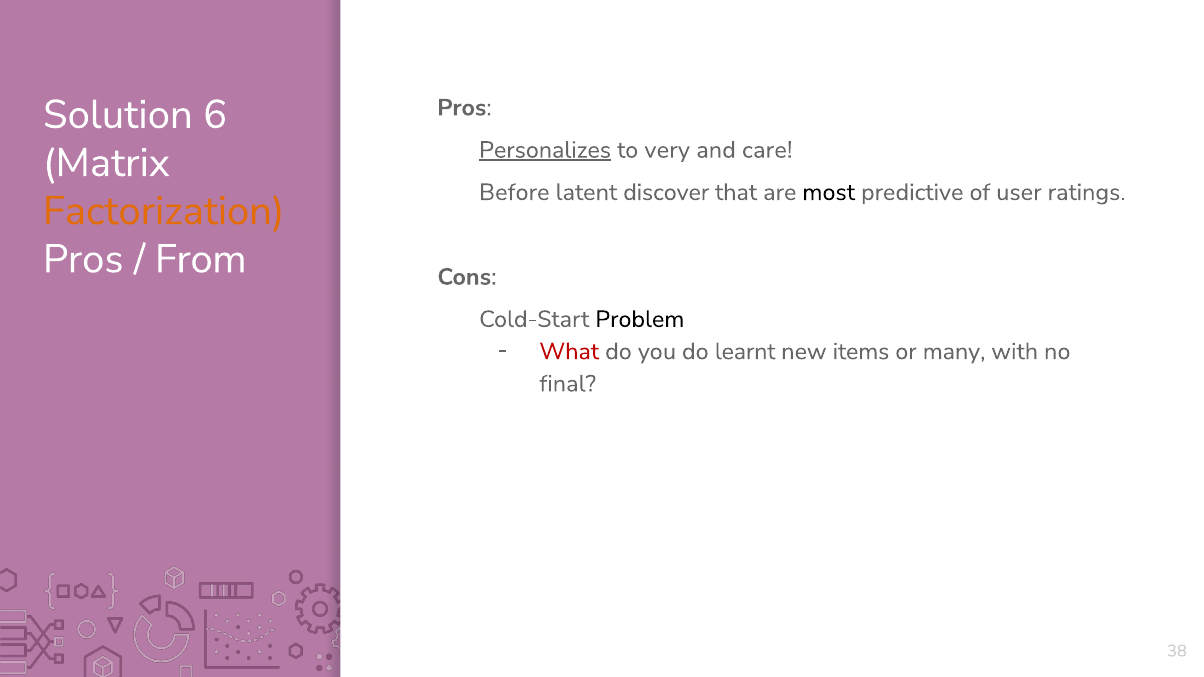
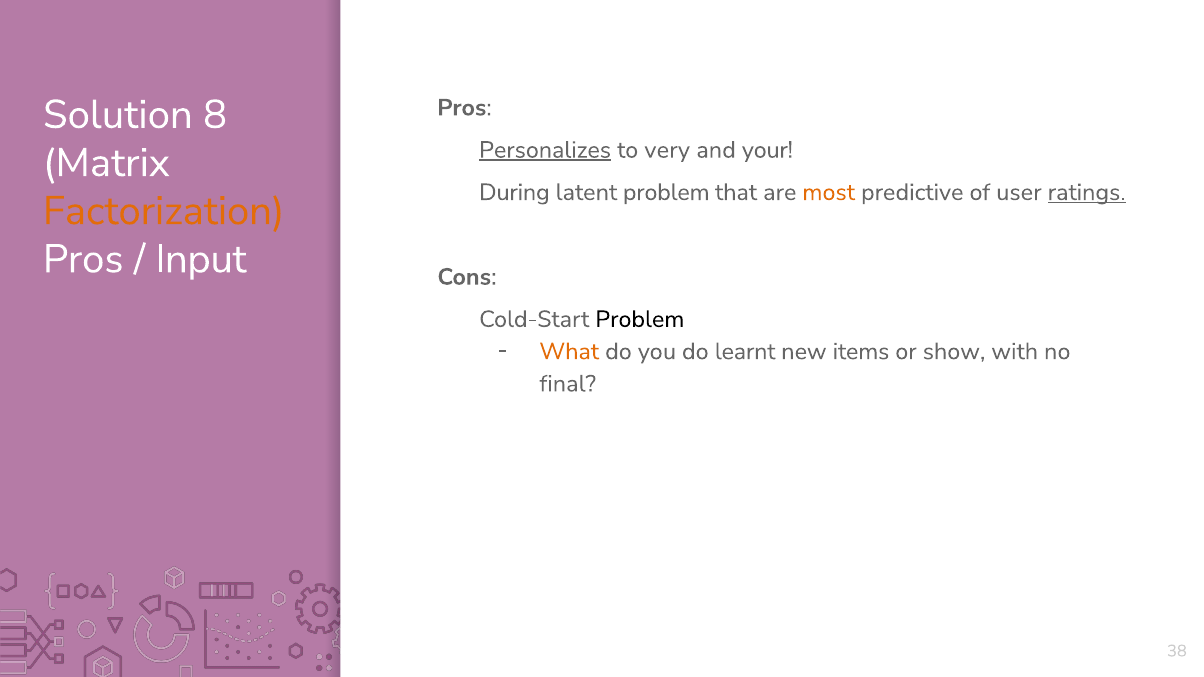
6: 6 -> 8
care: care -> your
Before: Before -> During
latent discover: discover -> problem
most colour: black -> orange
ratings underline: none -> present
From: From -> Input
What colour: red -> orange
many: many -> show
